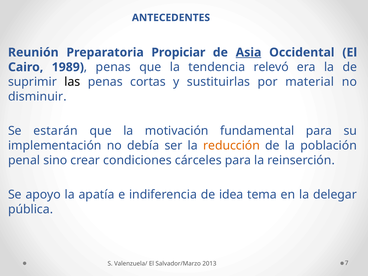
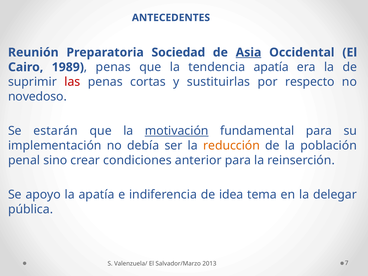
Propiciar: Propiciar -> Sociedad
tendencia relevó: relevó -> apatía
las colour: black -> red
material: material -> respecto
disminuir: disminuir -> novedoso
motivación underline: none -> present
cárceles: cárceles -> anterior
